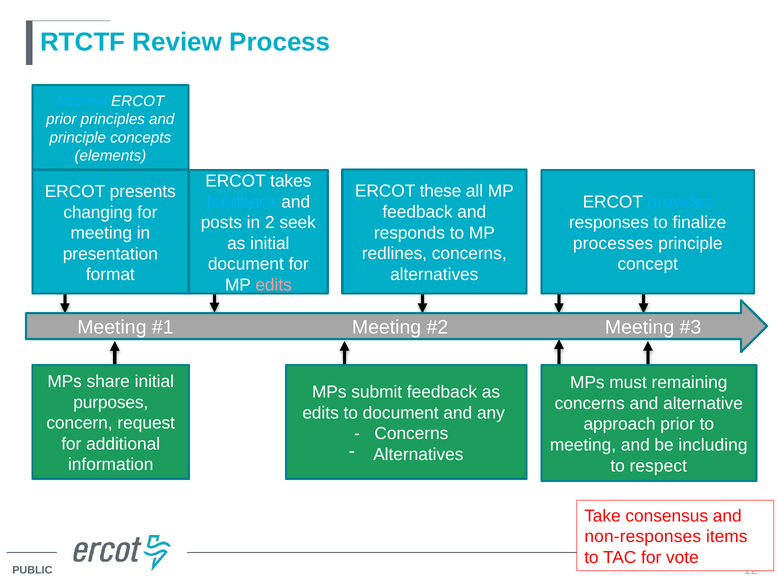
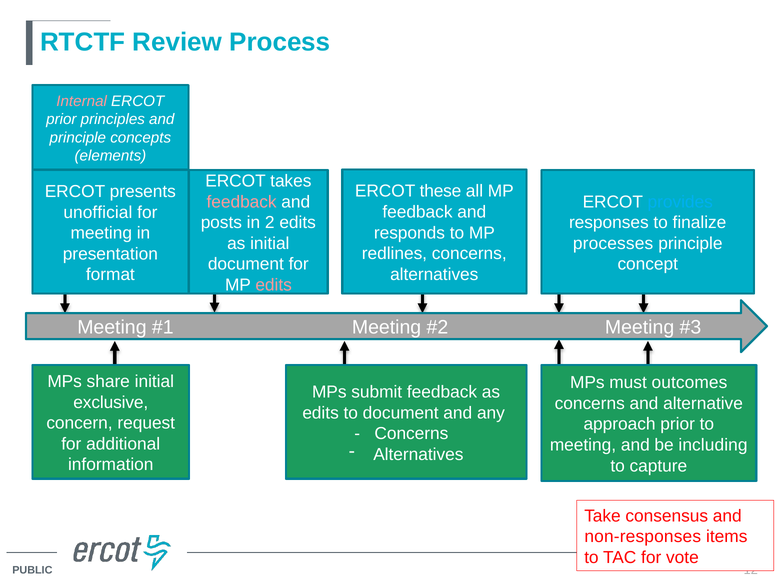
Internal colour: light blue -> pink
feedback at (242, 202) colour: light blue -> pink
changing: changing -> unofficial
2 seek: seek -> edits
remaining: remaining -> outcomes
purposes: purposes -> exclusive
respect: respect -> capture
